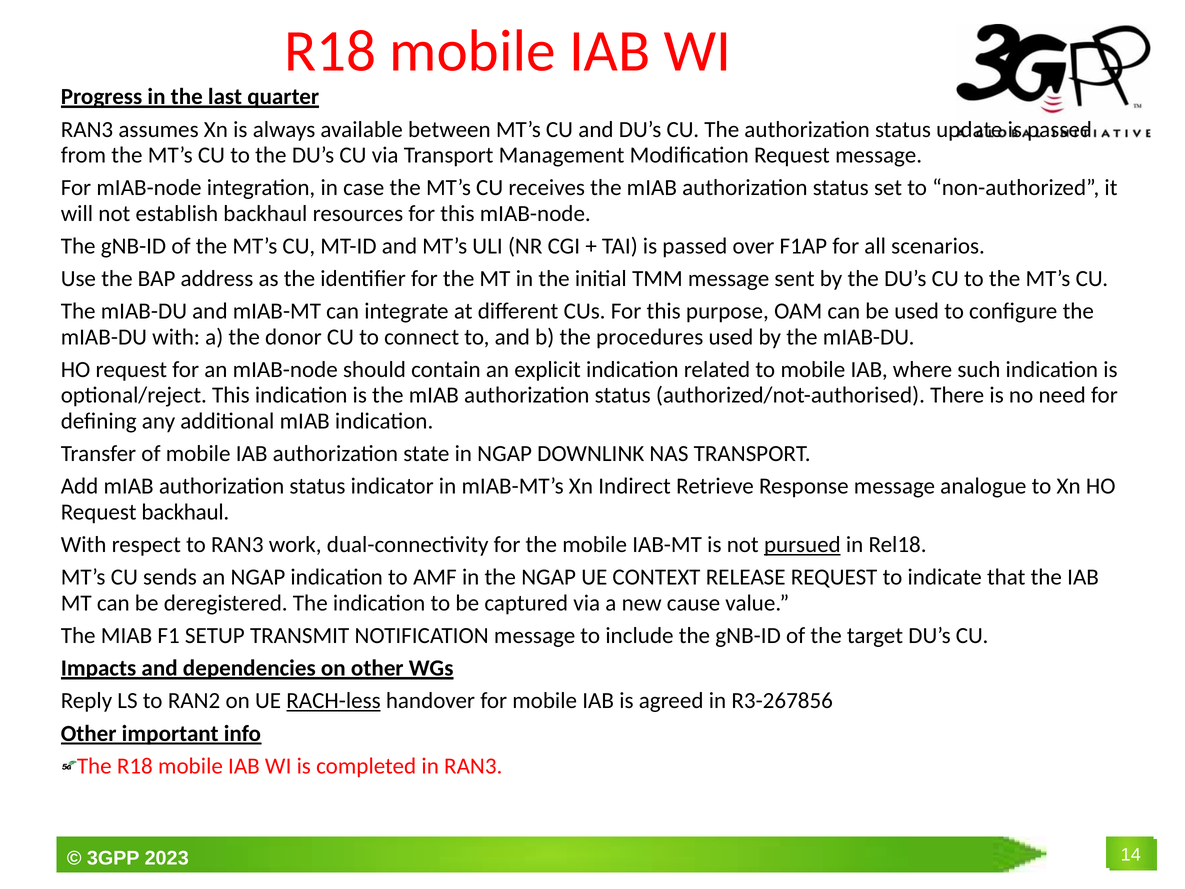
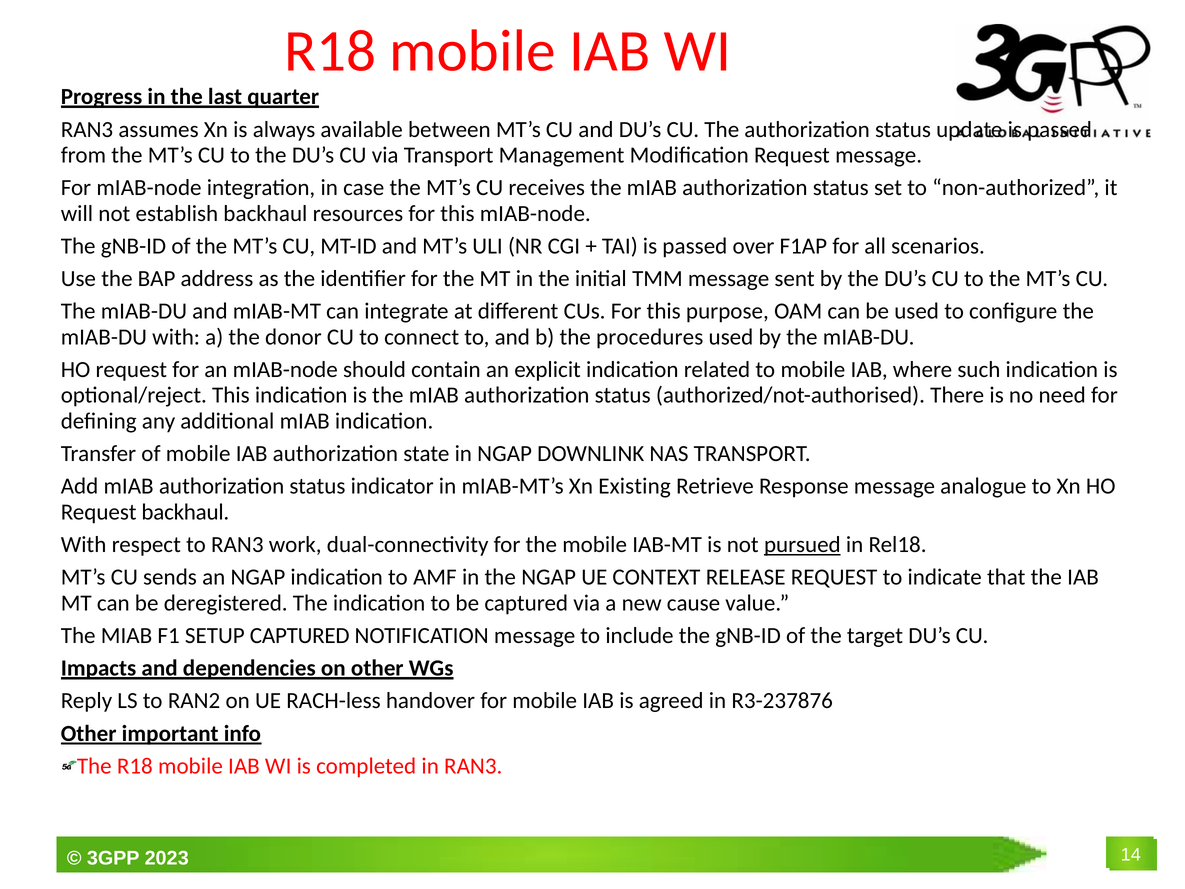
Indirect: Indirect -> Existing
SETUP TRANSMIT: TRANSMIT -> CAPTURED
RACH-less underline: present -> none
R3-267856: R3-267856 -> R3-237876
